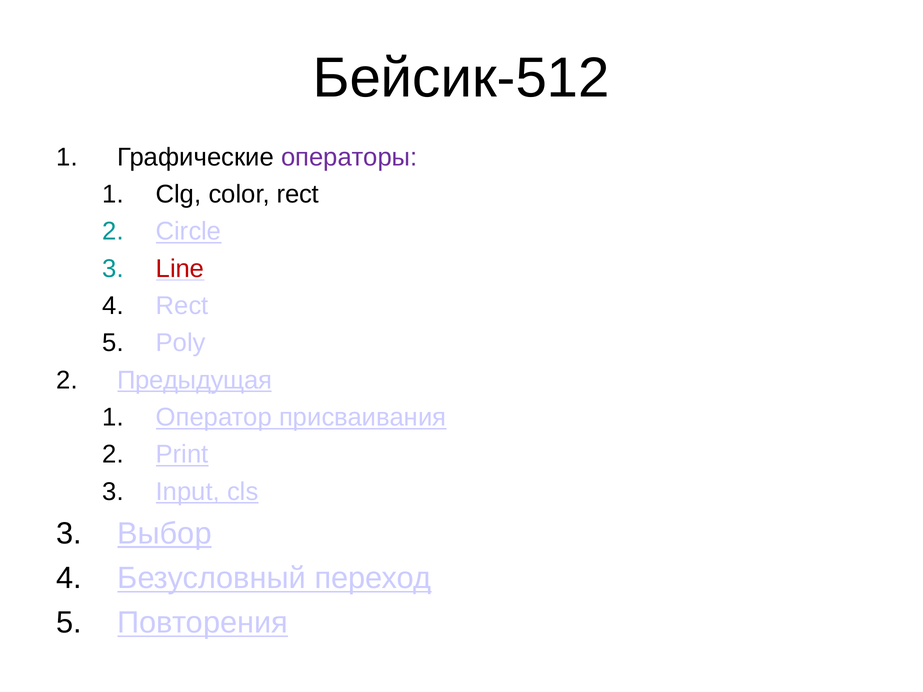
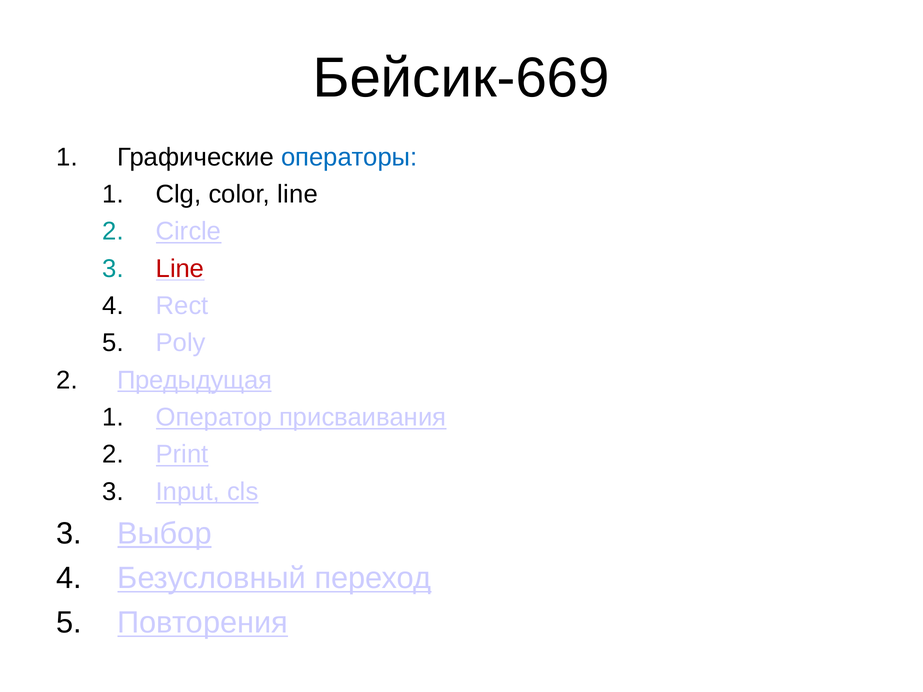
Бейсик-512: Бейсик-512 -> Бейсик-669
операторы colour: purple -> blue
color rect: rect -> line
